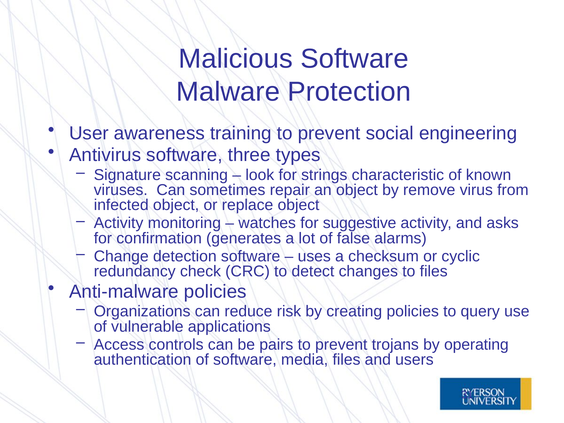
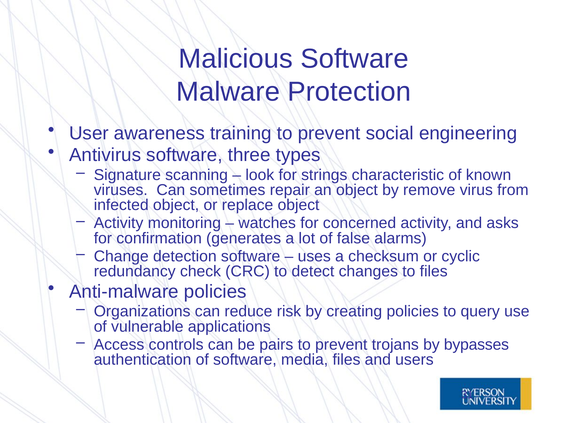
suggestive: suggestive -> concerned
operating: operating -> bypasses
